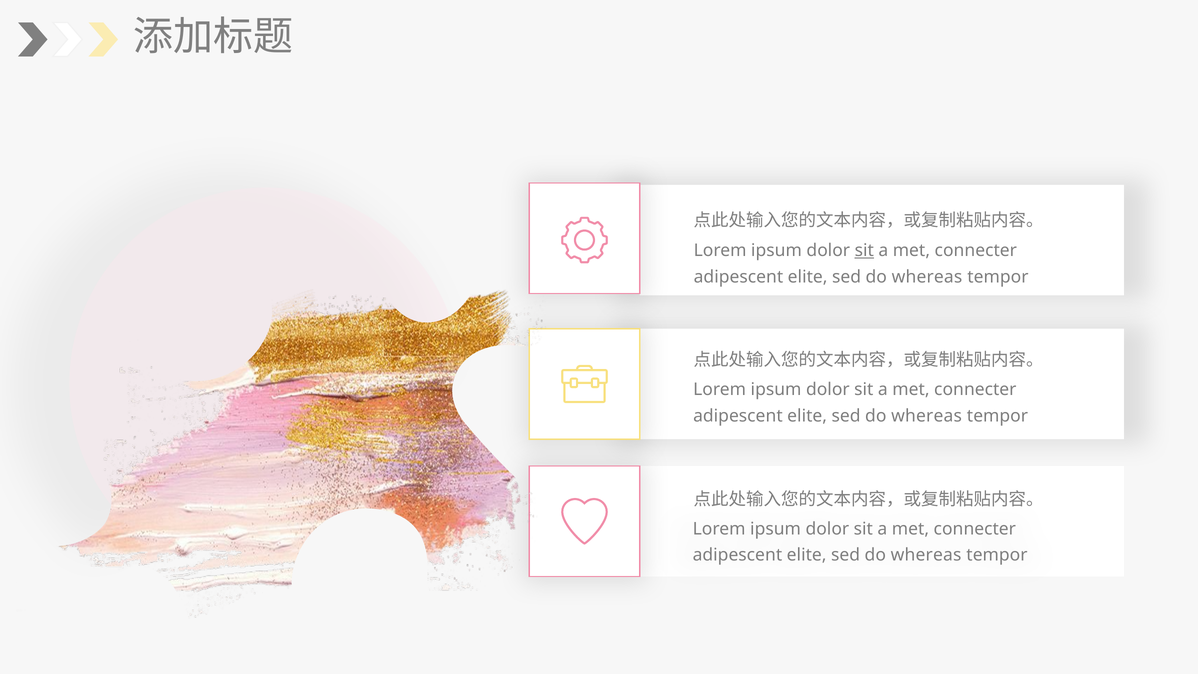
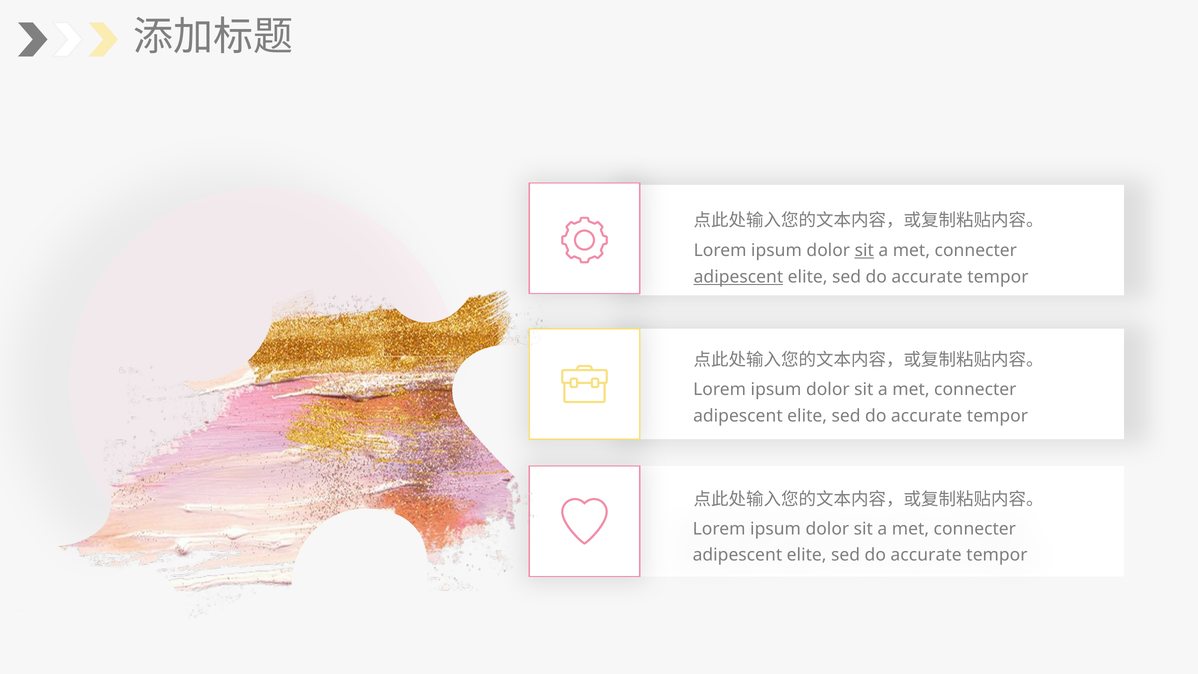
adipescent at (738, 277) underline: none -> present
whereas at (927, 277): whereas -> accurate
whereas at (927, 416): whereas -> accurate
whereas at (926, 555): whereas -> accurate
